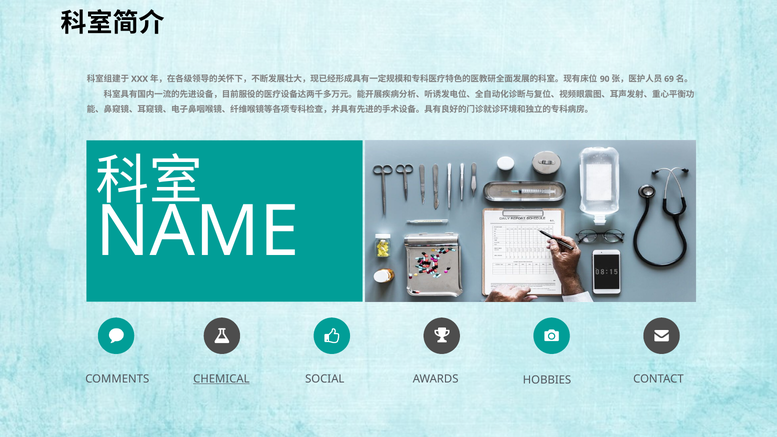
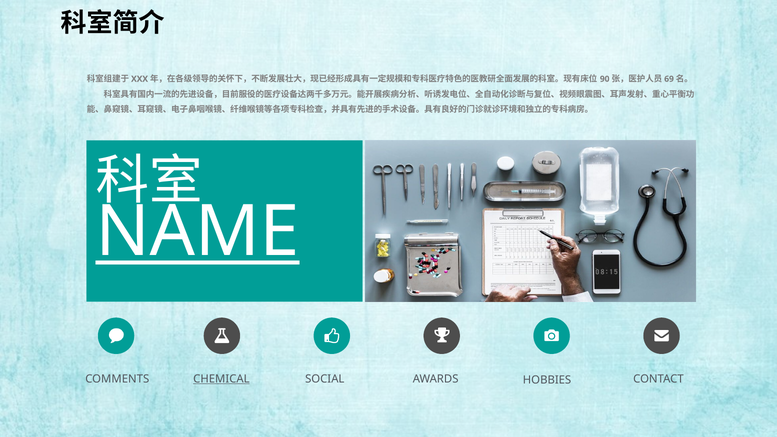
NAME underline: none -> present
